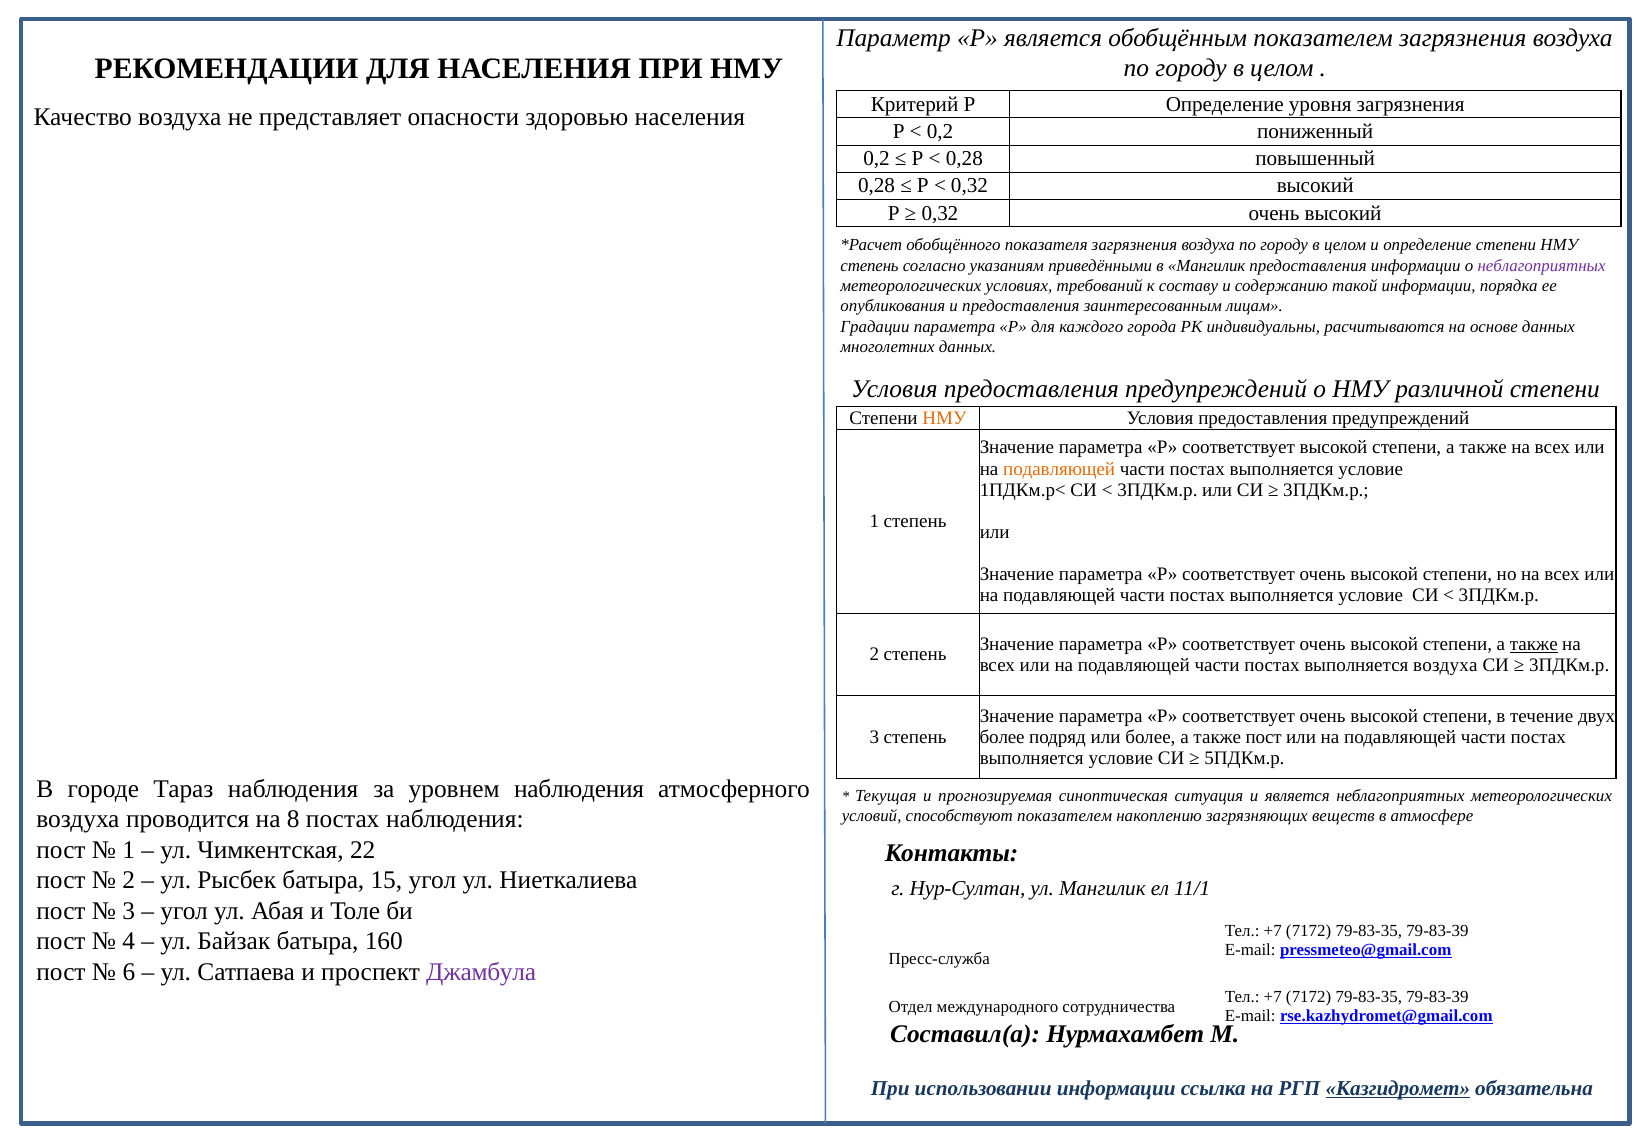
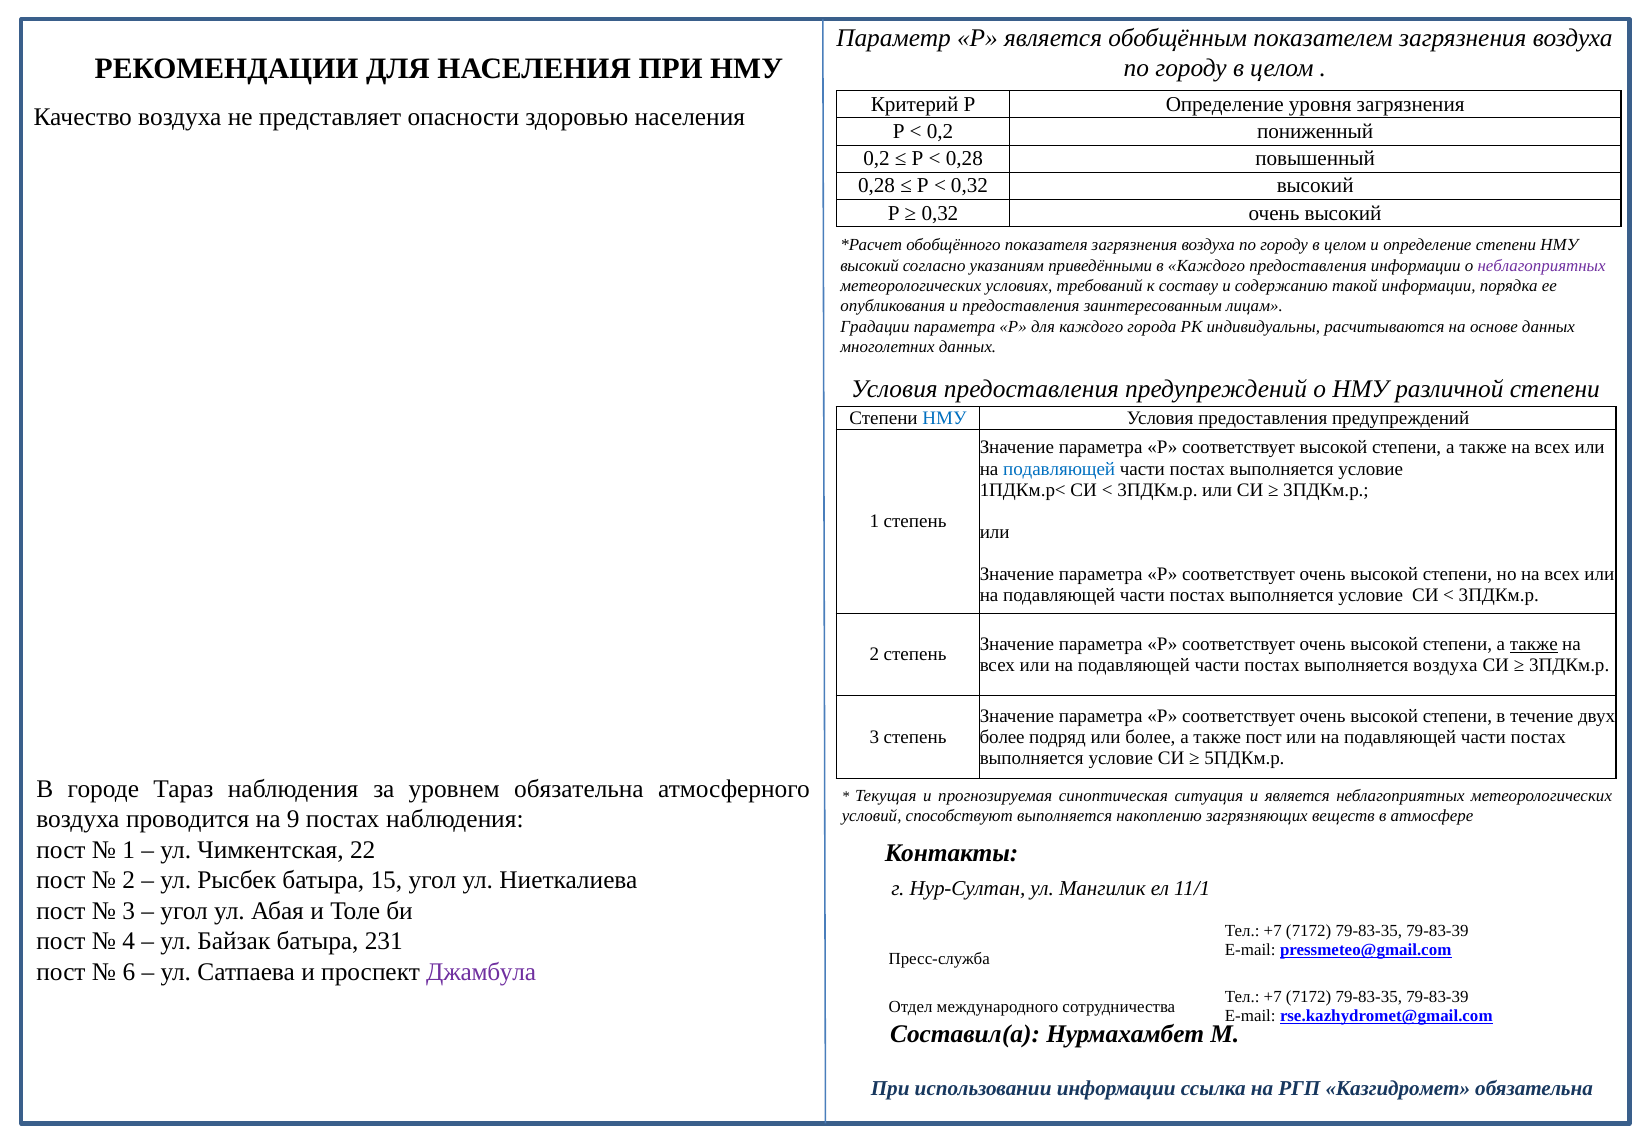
степень at (870, 266): степень -> высокий
в Мангилик: Мангилик -> Каждого
НМУ at (945, 418) colour: orange -> blue
подавляющей at (1059, 469) colour: orange -> blue
уровнем наблюдения: наблюдения -> обязательна
8: 8 -> 9
способствуют показателем: показателем -> выполняется
160: 160 -> 231
Казгидромет underline: present -> none
